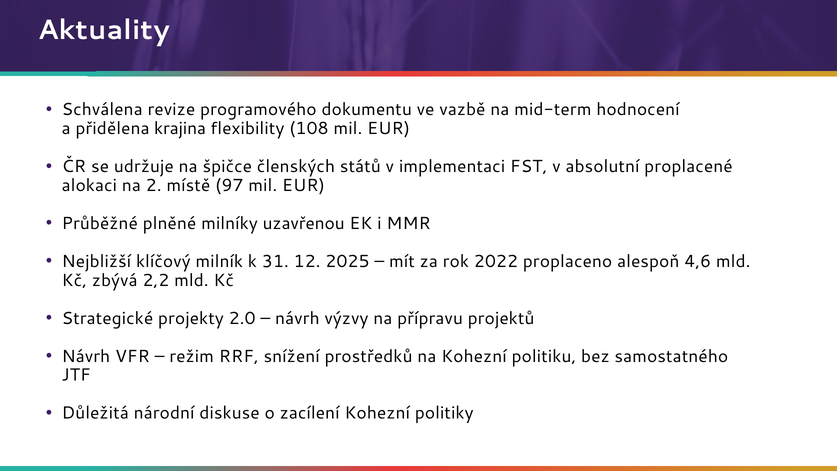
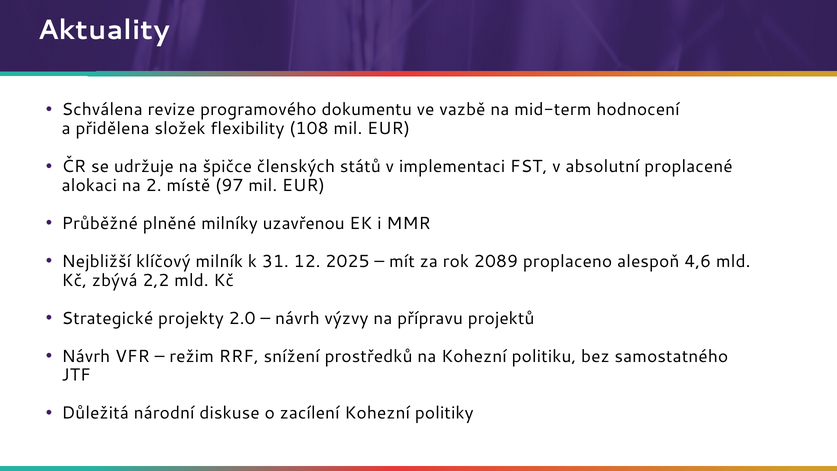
krajina: krajina -> složek
2022: 2022 -> 2089
